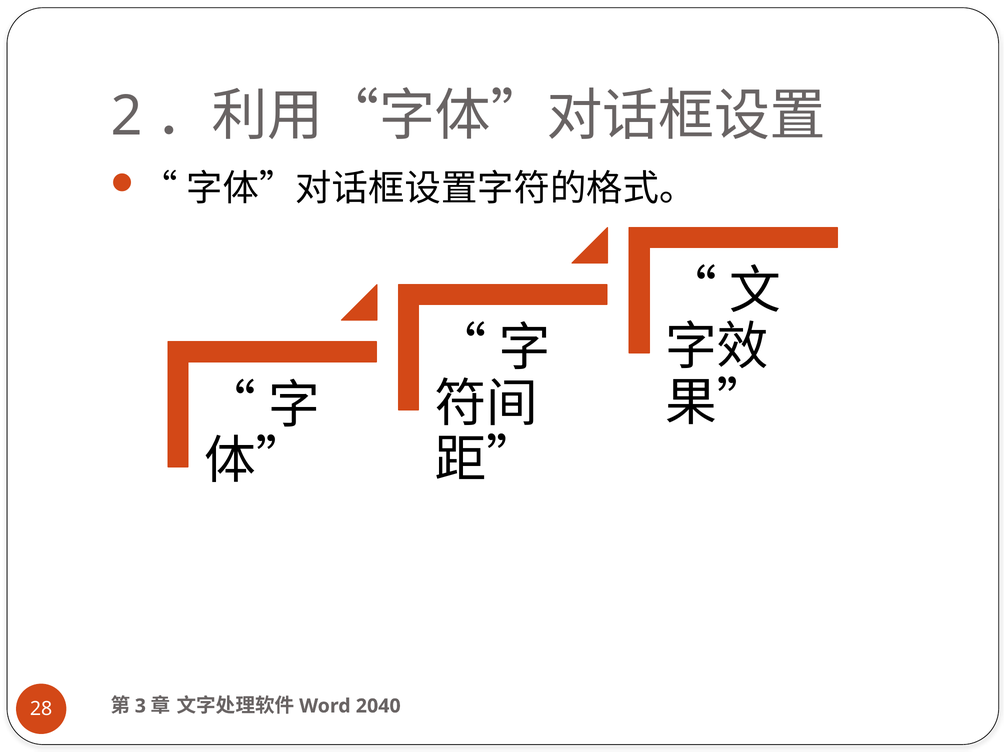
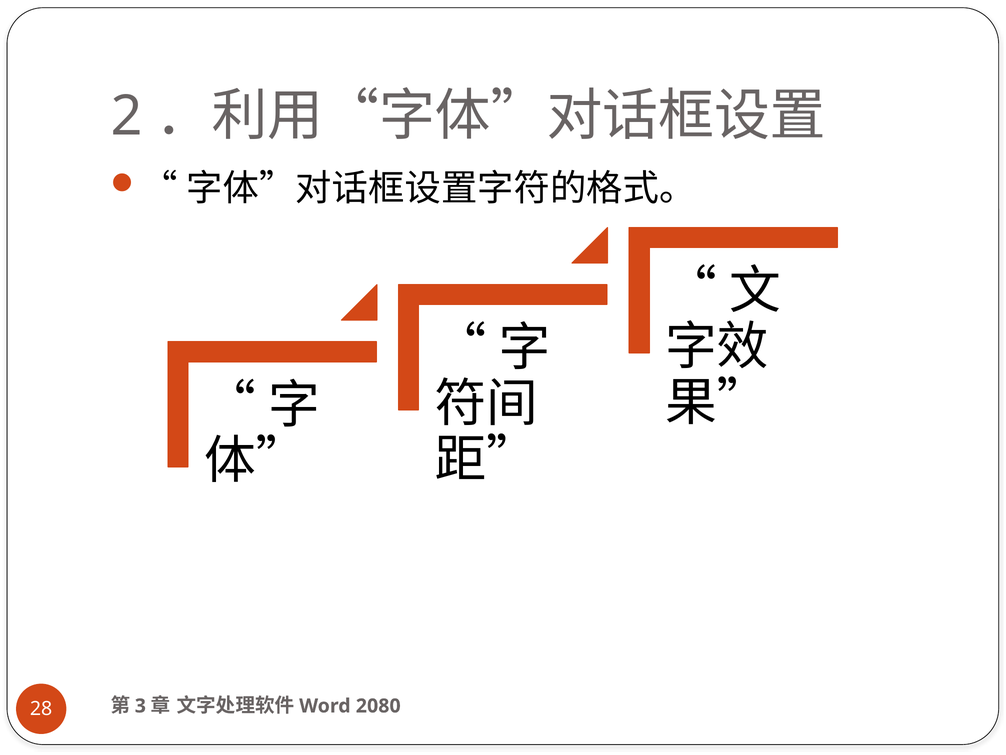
2040: 2040 -> 2080
